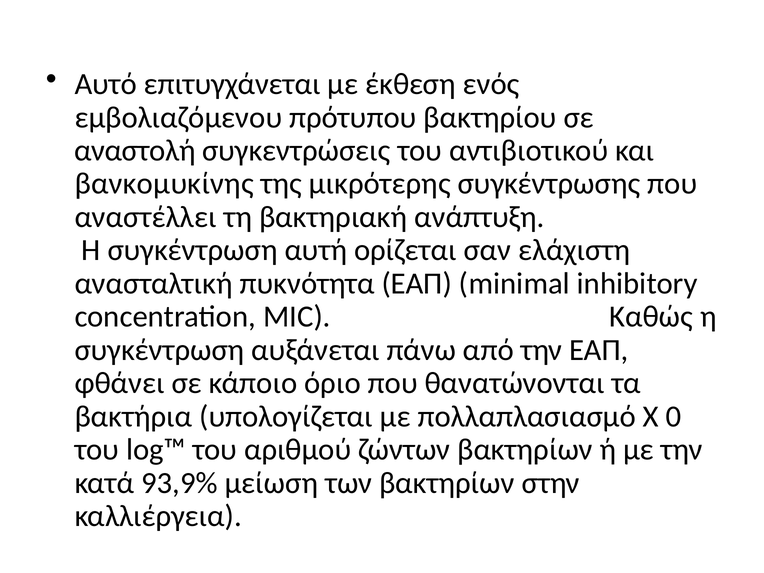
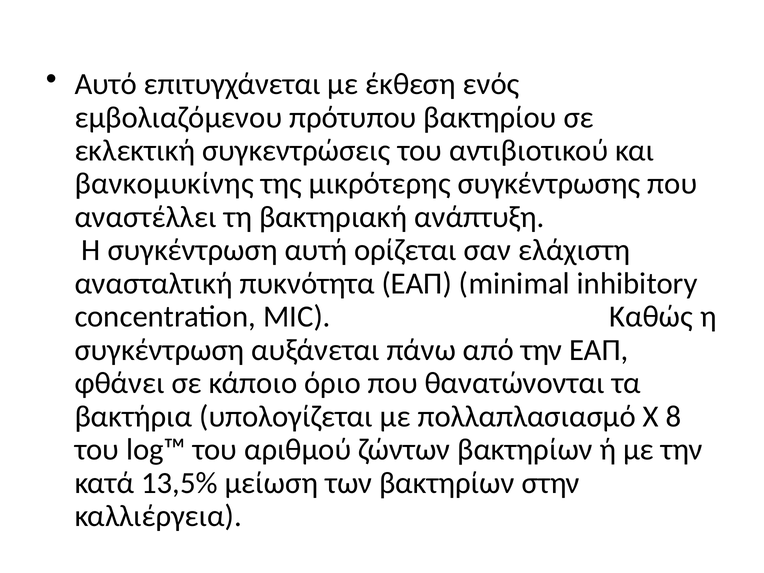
αναστολή: αναστολή -> εκλεκτική
0: 0 -> 8
93,9%: 93,9% -> 13,5%
